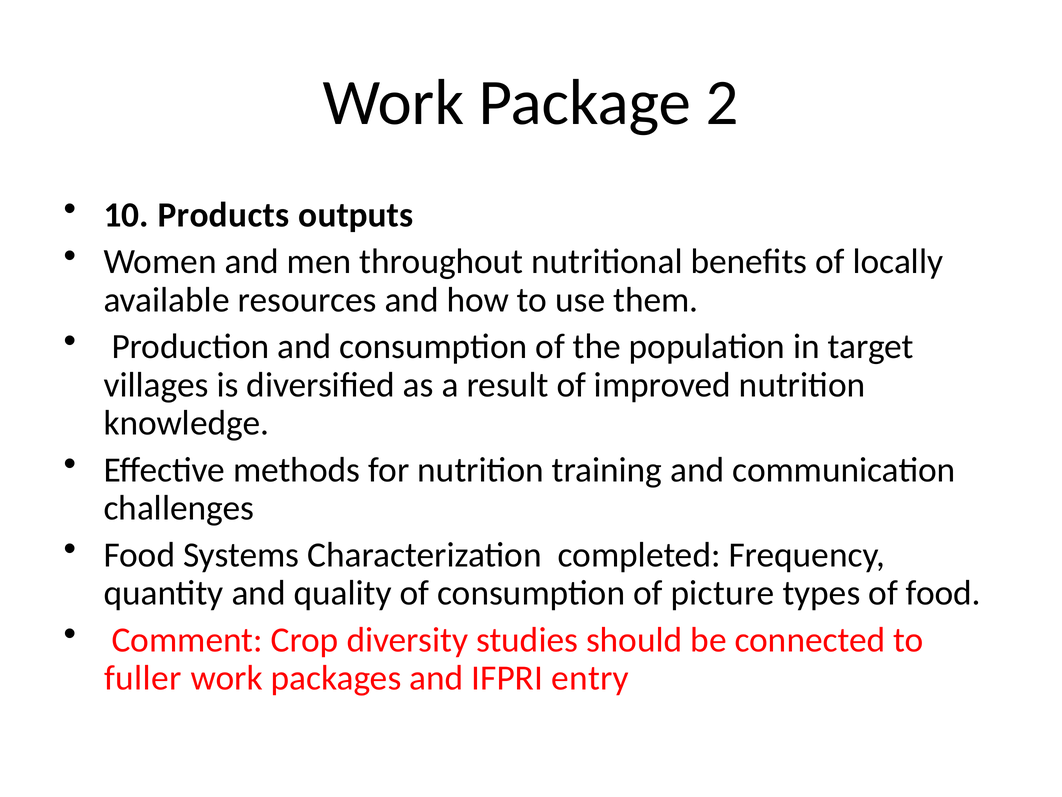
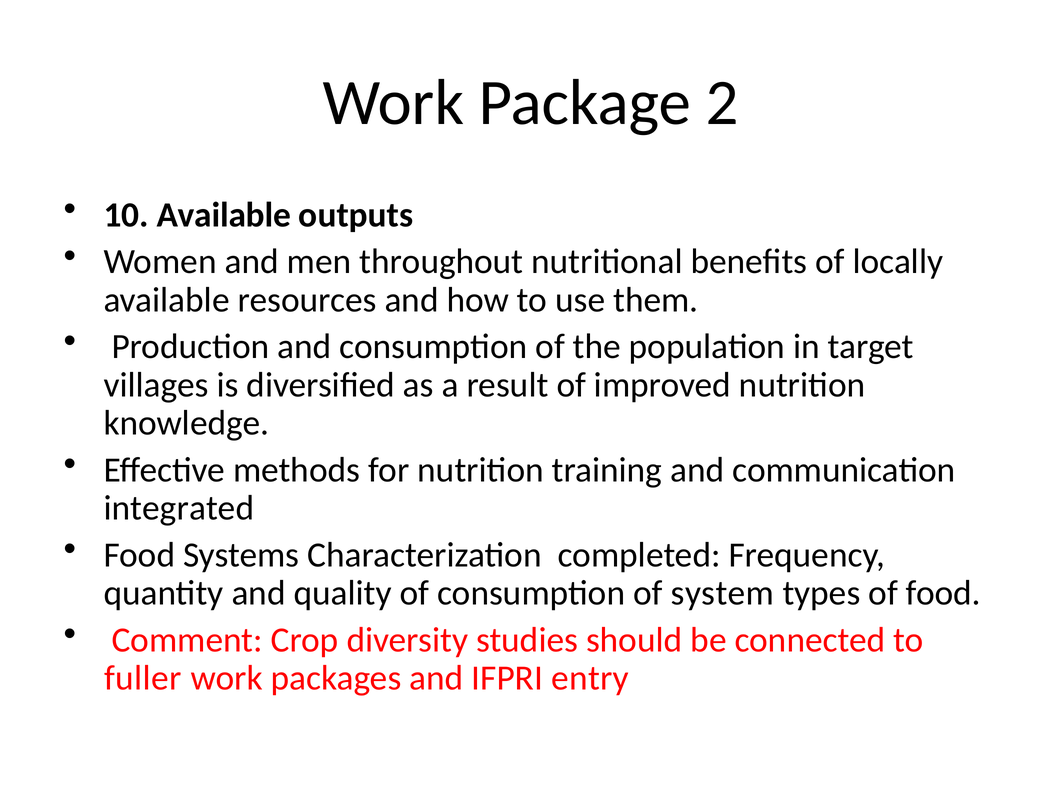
10 Products: Products -> Available
challenges: challenges -> integrated
picture: picture -> system
